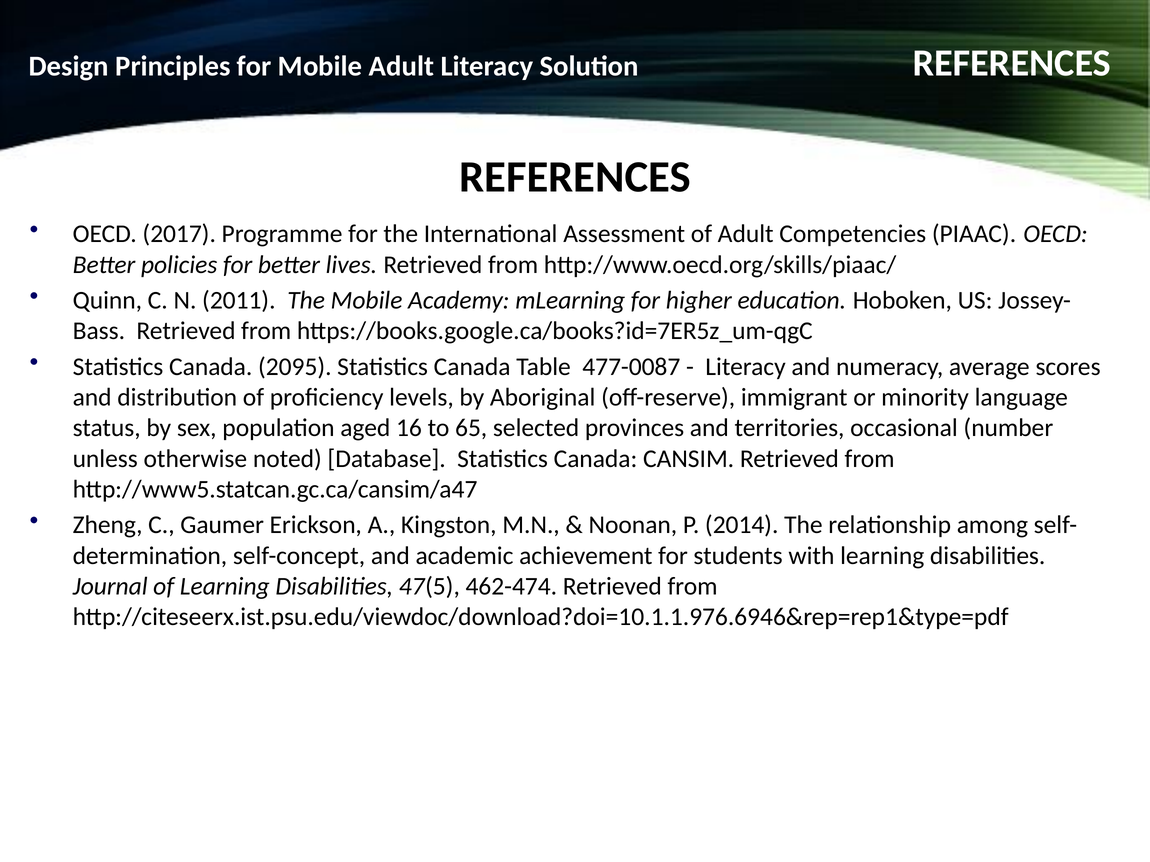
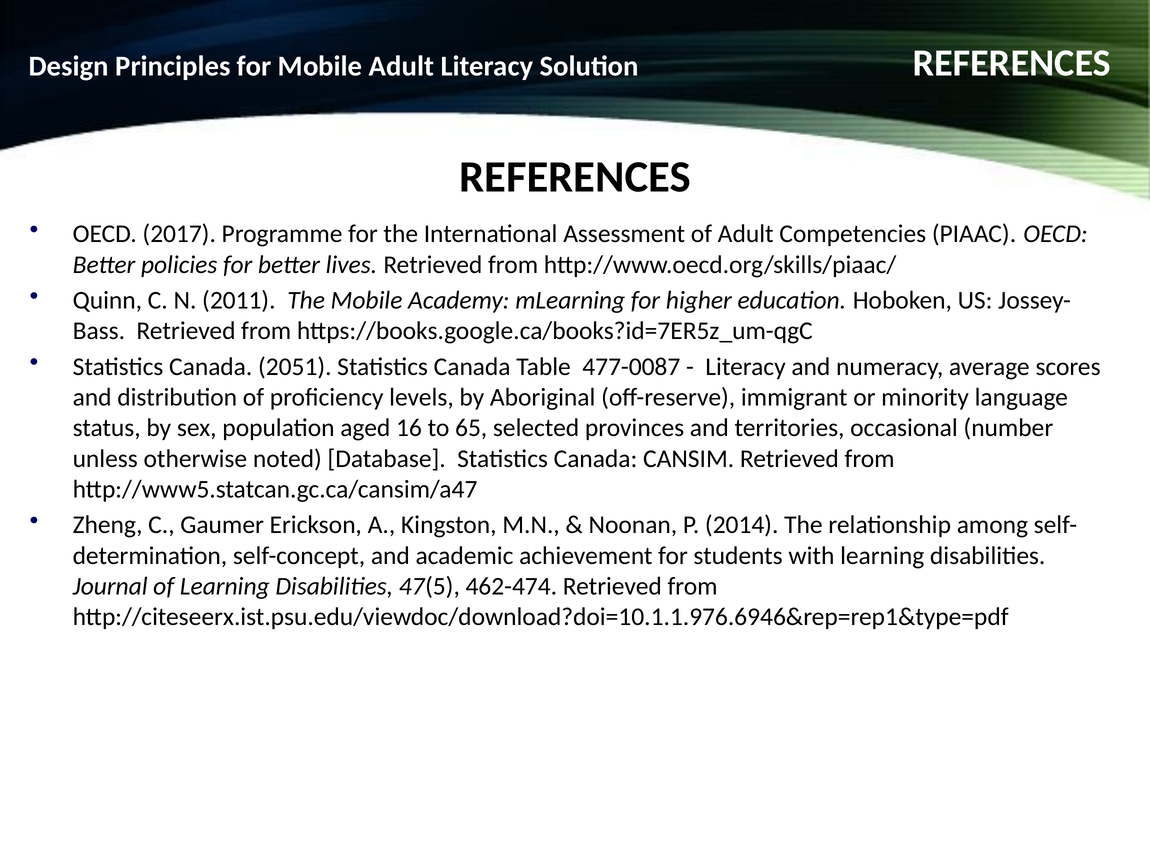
2095: 2095 -> 2051
